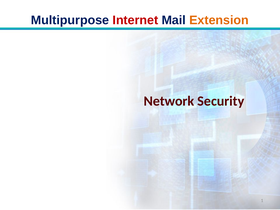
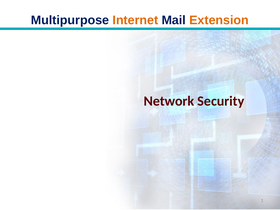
Internet colour: red -> orange
